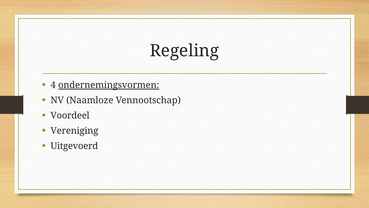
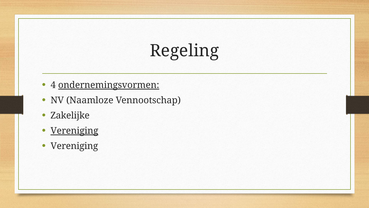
Voordeel: Voordeel -> Zakelijke
Vereniging at (74, 131) underline: none -> present
Uitgevoerd at (74, 146): Uitgevoerd -> Vereniging
